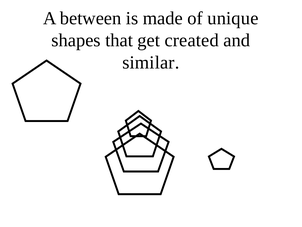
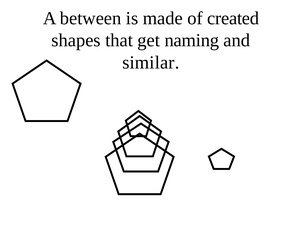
unique: unique -> created
created: created -> naming
